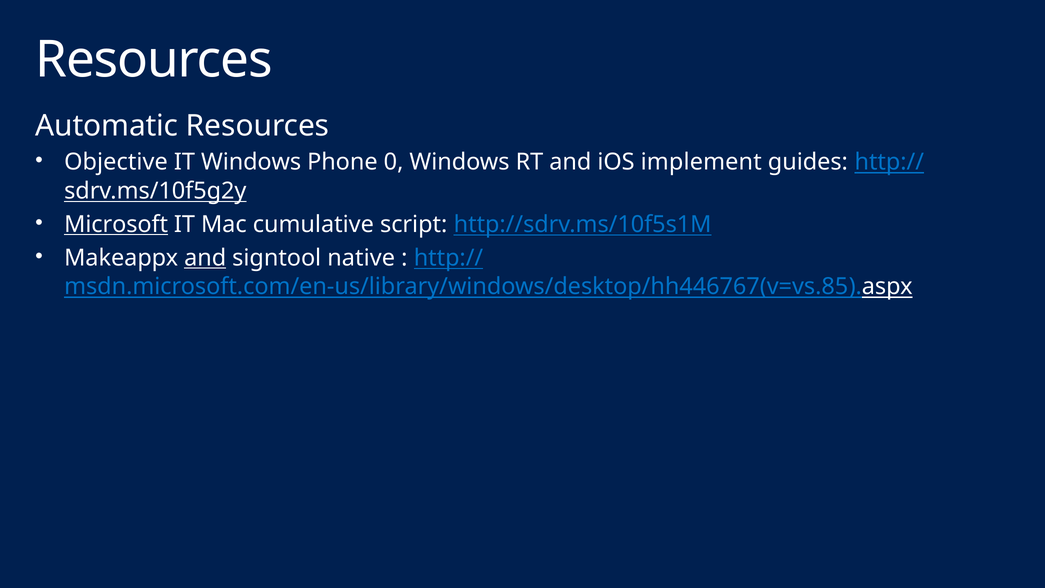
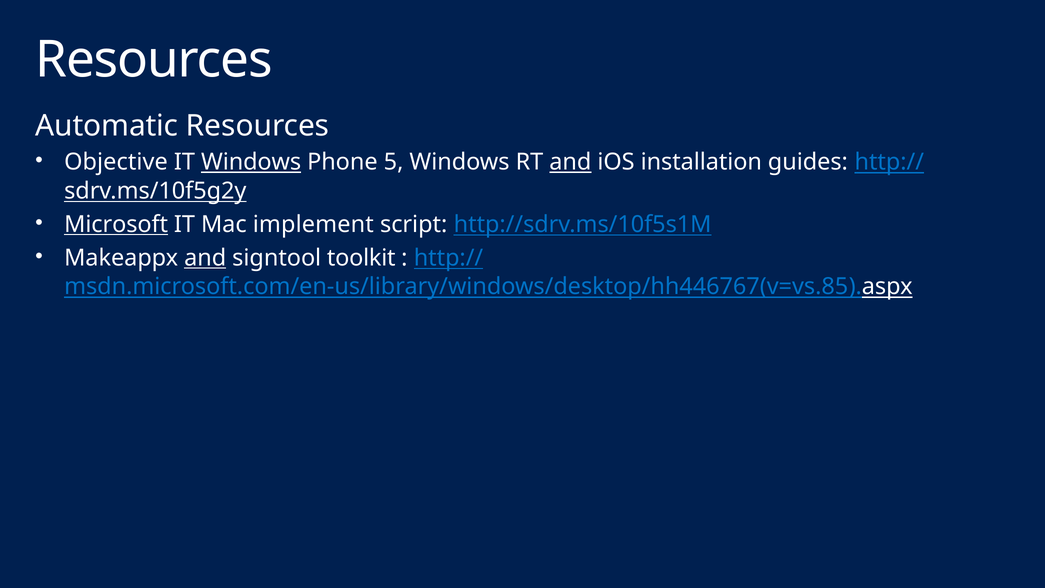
Windows at (251, 162) underline: none -> present
0: 0 -> 5
and at (570, 162) underline: none -> present
implement: implement -> installation
cumulative: cumulative -> implement
native: native -> toolkit
